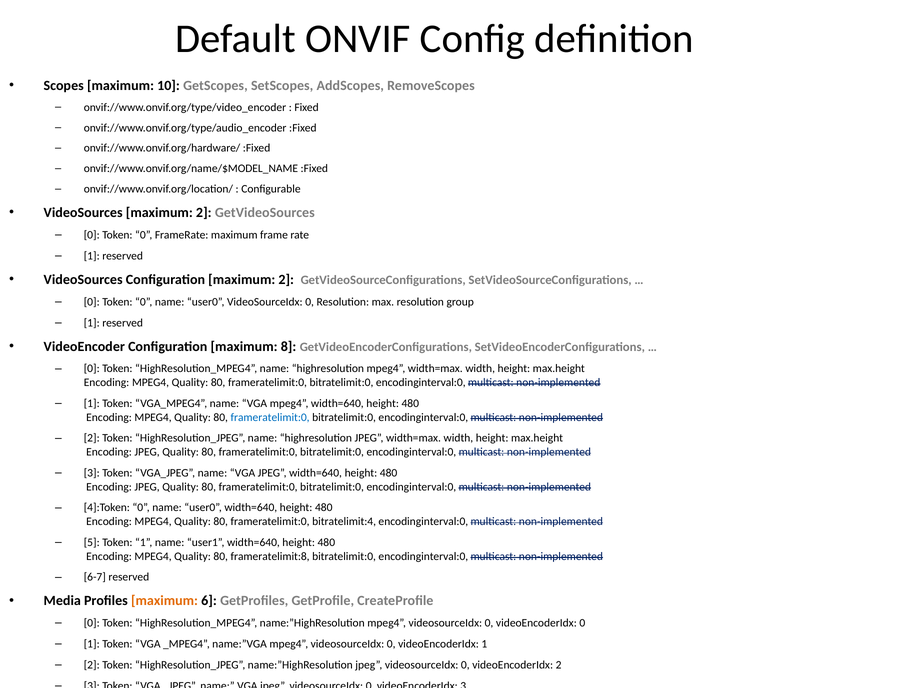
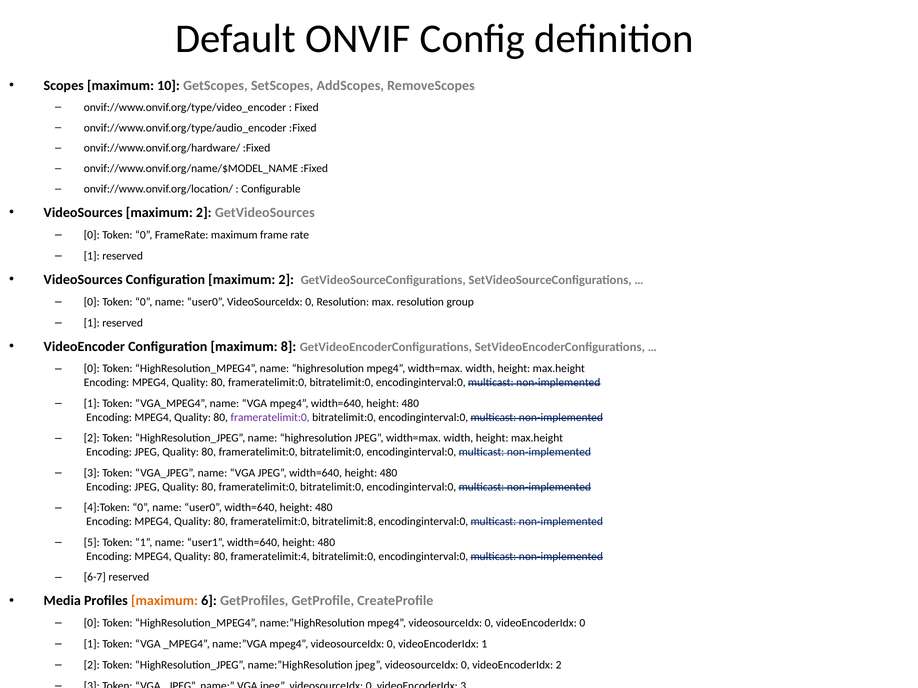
frameratelimit:0 at (270, 418) colour: blue -> purple
bitratelimit:4: bitratelimit:4 -> bitratelimit:8
frameratelimit:8: frameratelimit:8 -> frameratelimit:4
